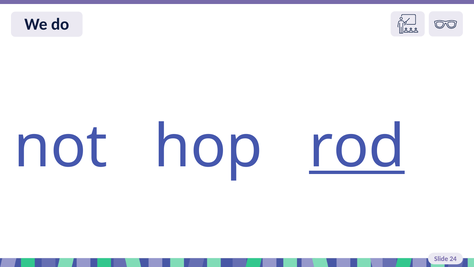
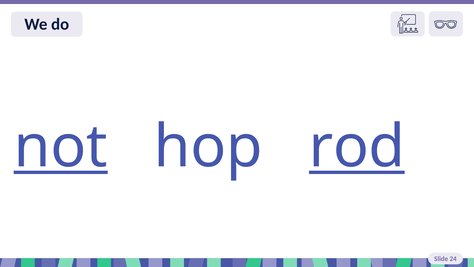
not underline: none -> present
